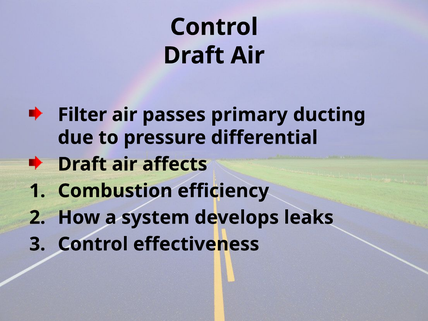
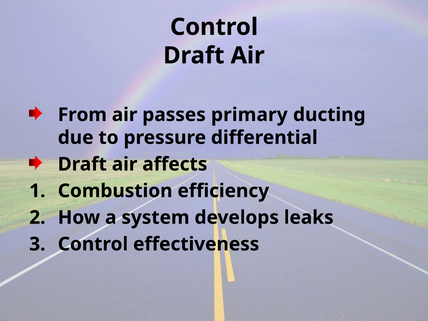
Filter: Filter -> From
